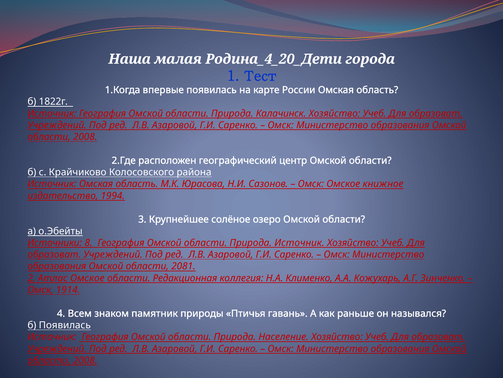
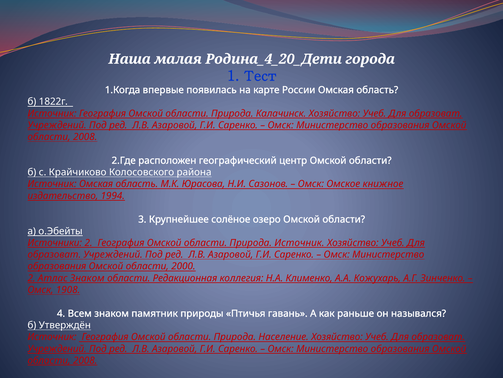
Источники 8: 8 -> 2
2081: 2081 -> 2000
Атлас Омское: Омское -> Знаком
1914: 1914 -> 1908
б Появилась: Появилась -> Утверждён
